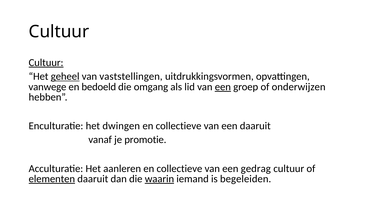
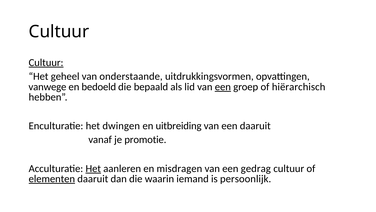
geheel underline: present -> none
vaststellingen: vaststellingen -> onderstaande
omgang: omgang -> bepaald
onderwijzen: onderwijzen -> hiërarchisch
collectieve at (179, 126): collectieve -> uitbreiding
Het at (93, 168) underline: none -> present
aanleren en collectieve: collectieve -> misdragen
waarin underline: present -> none
begeleiden: begeleiden -> persoonlijk
